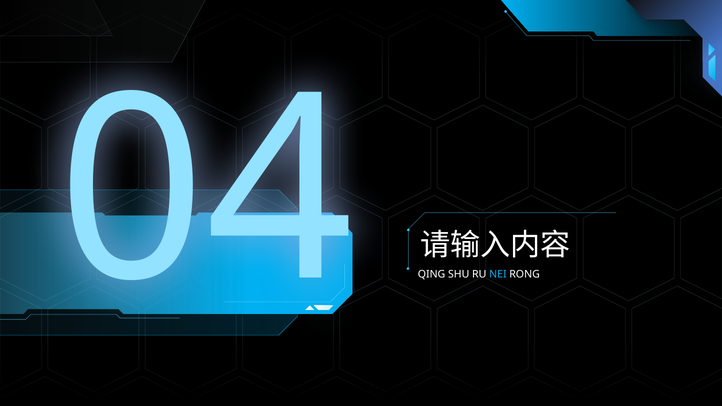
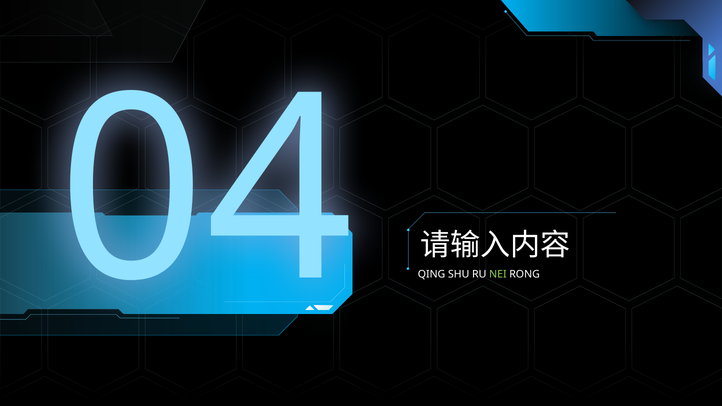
NEI colour: light blue -> light green
